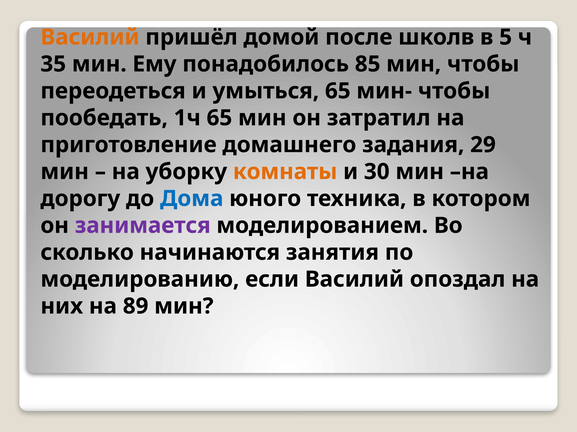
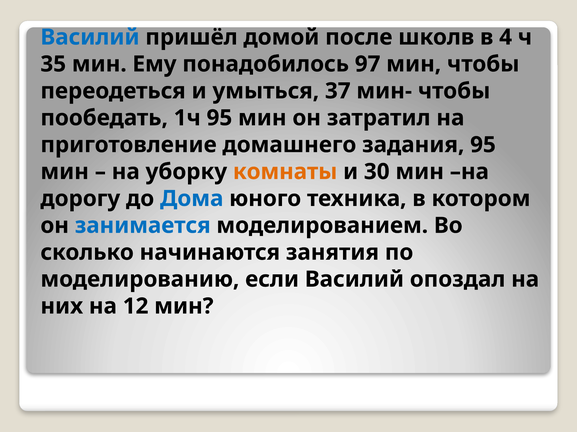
Василий at (90, 37) colour: orange -> blue
5: 5 -> 4
85: 85 -> 97
умыться 65: 65 -> 37
1ч 65: 65 -> 95
задания 29: 29 -> 95
занимается colour: purple -> blue
89: 89 -> 12
